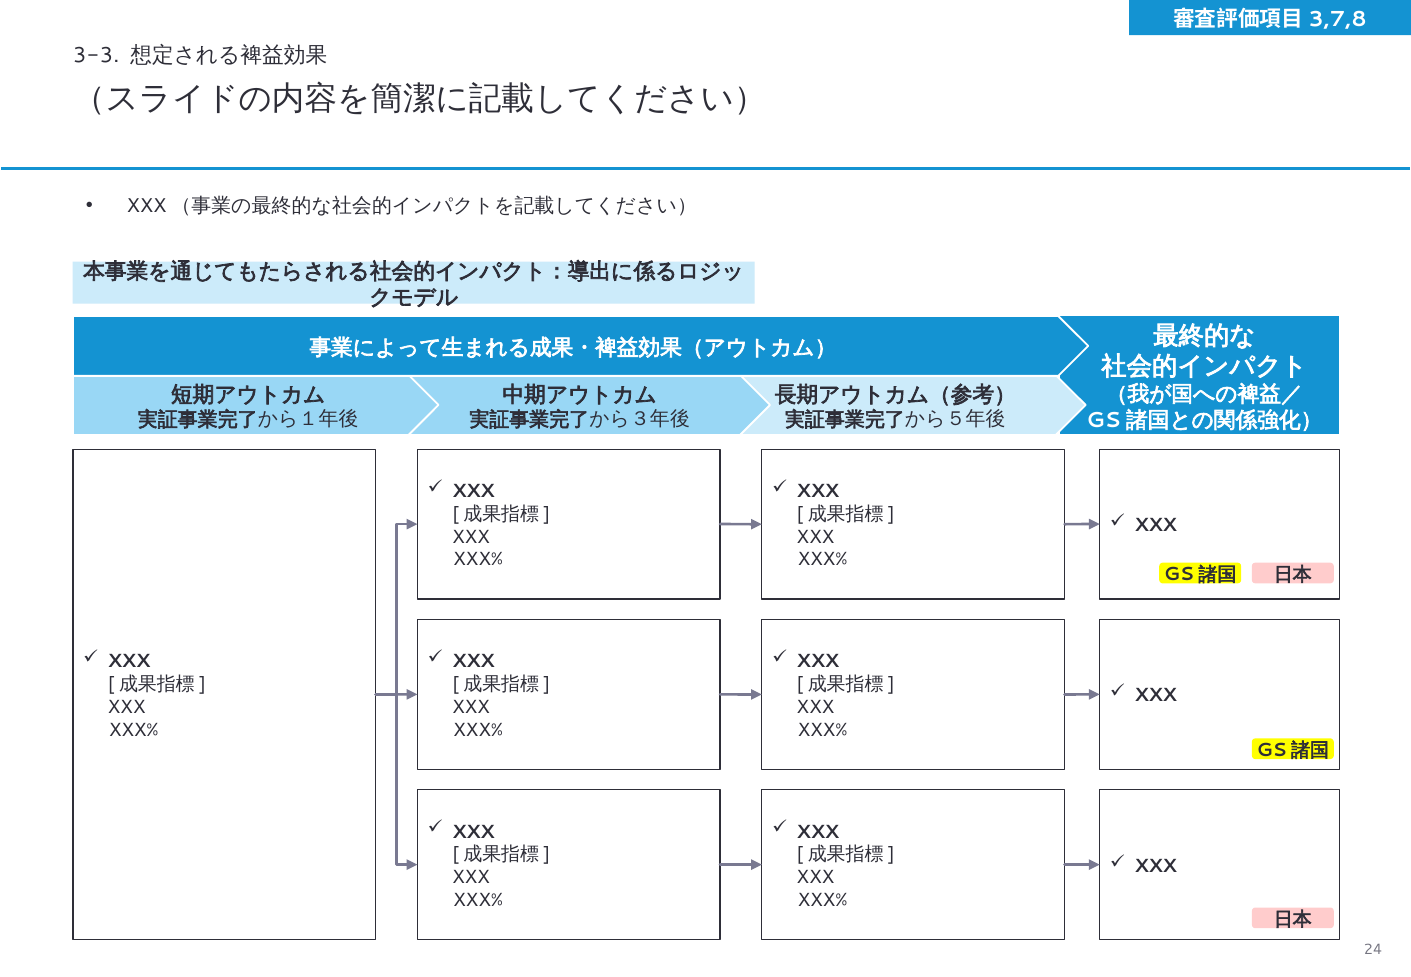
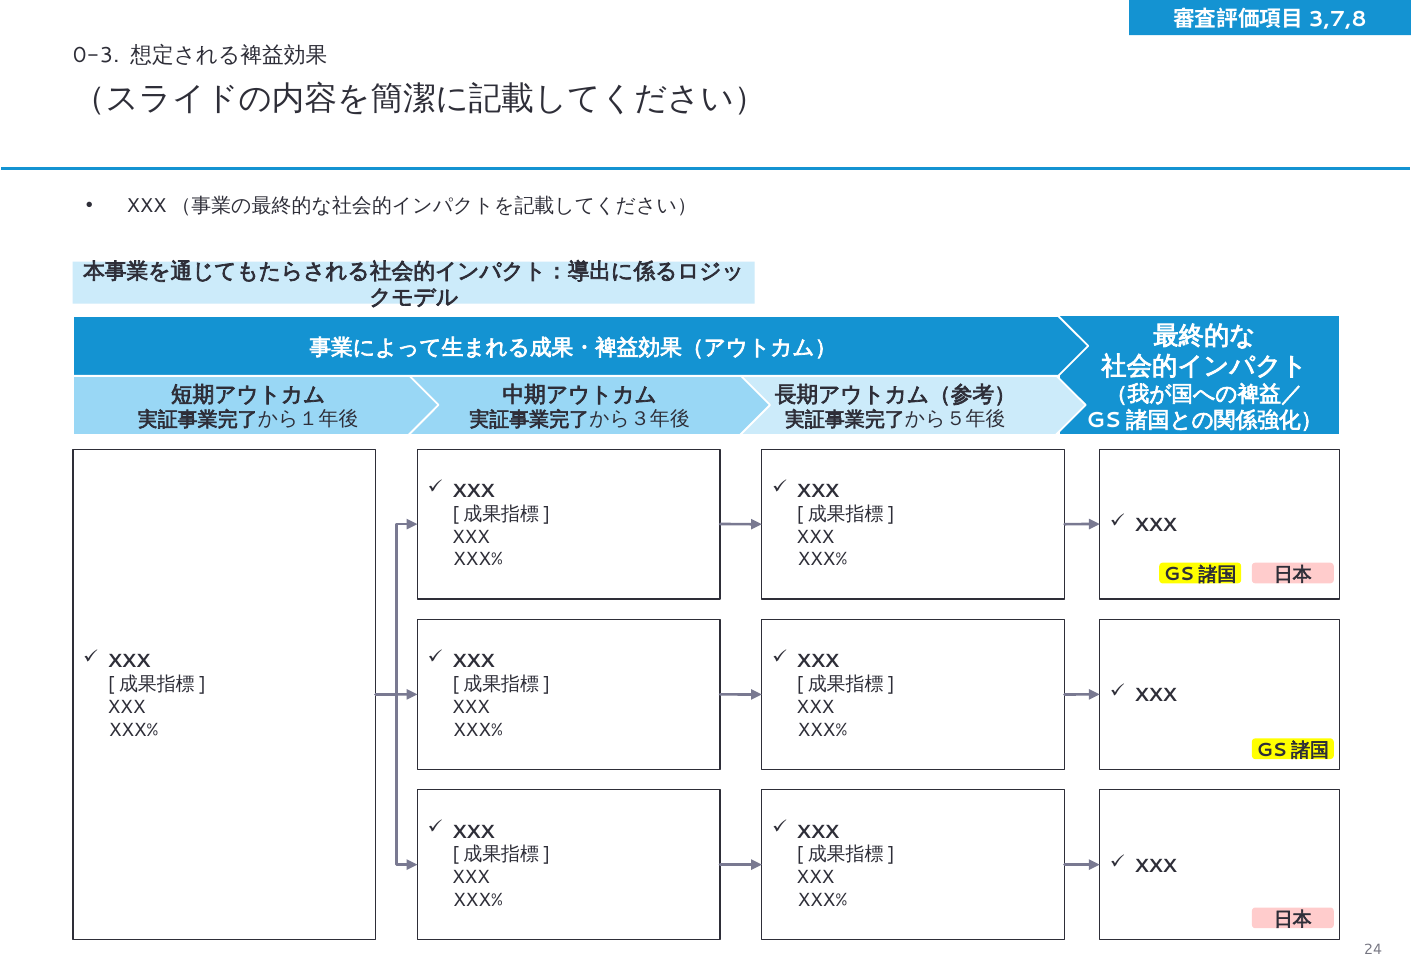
3-3: 3-3 -> 0-3
